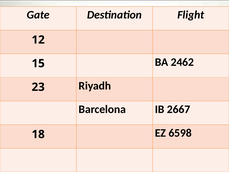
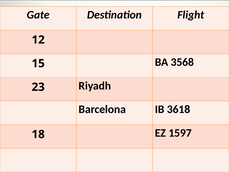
2462: 2462 -> 3568
2667: 2667 -> 3618
6598: 6598 -> 1597
